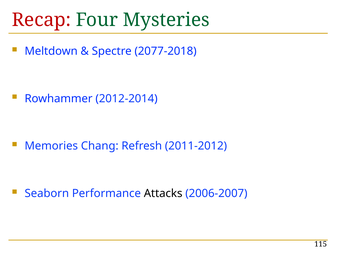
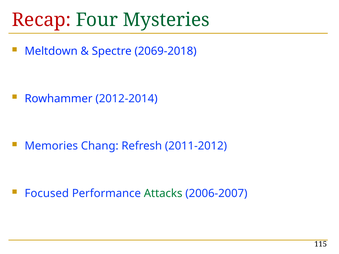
2077-2018: 2077-2018 -> 2069-2018
Seaborn: Seaborn -> Focused
Attacks colour: black -> green
